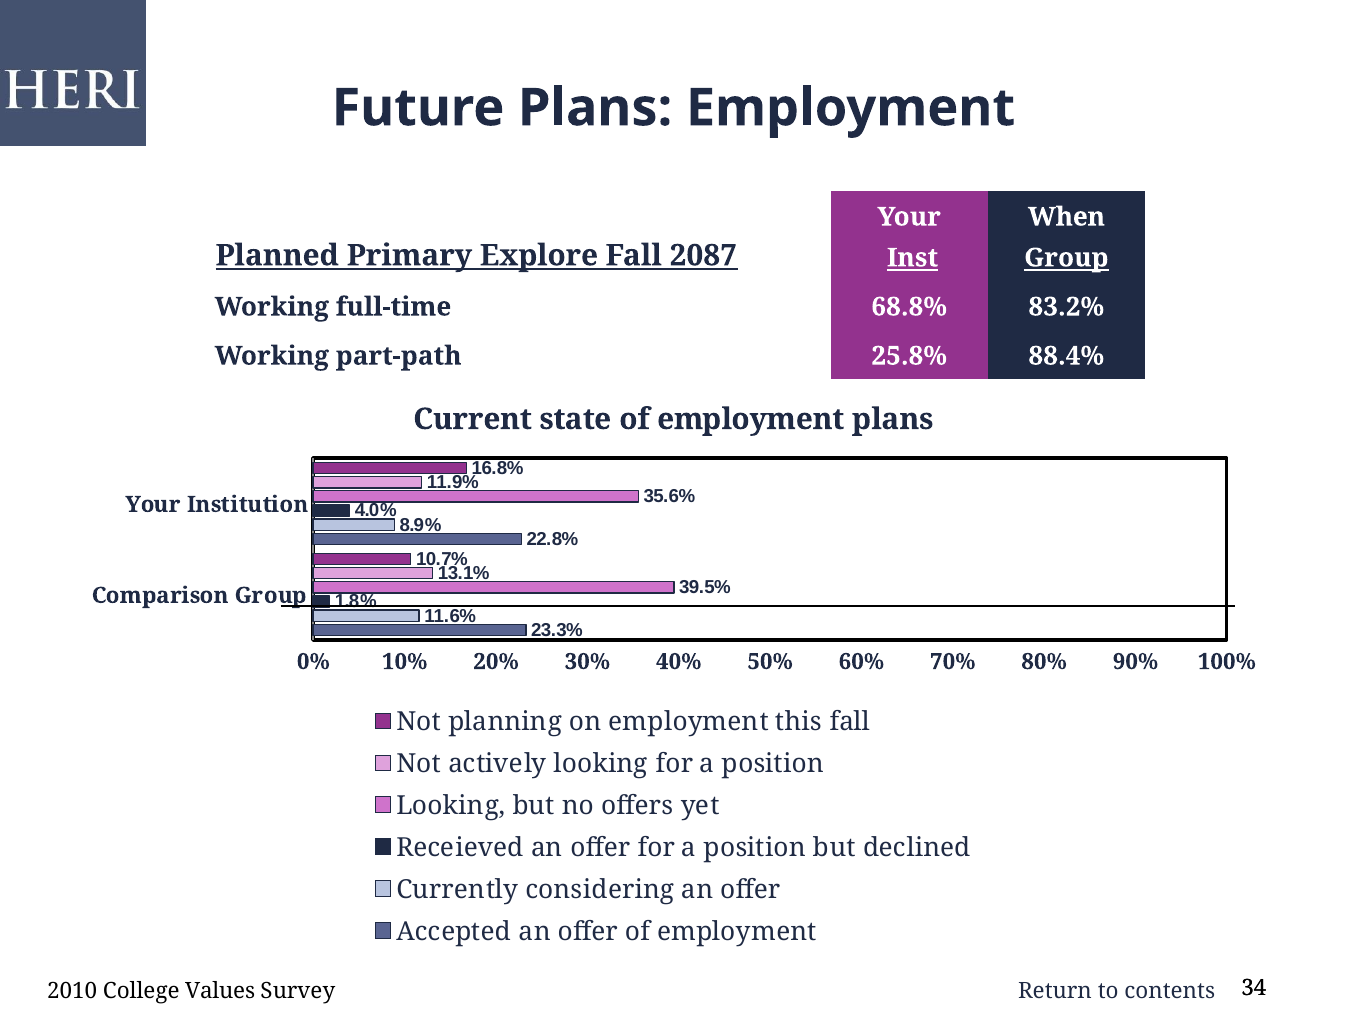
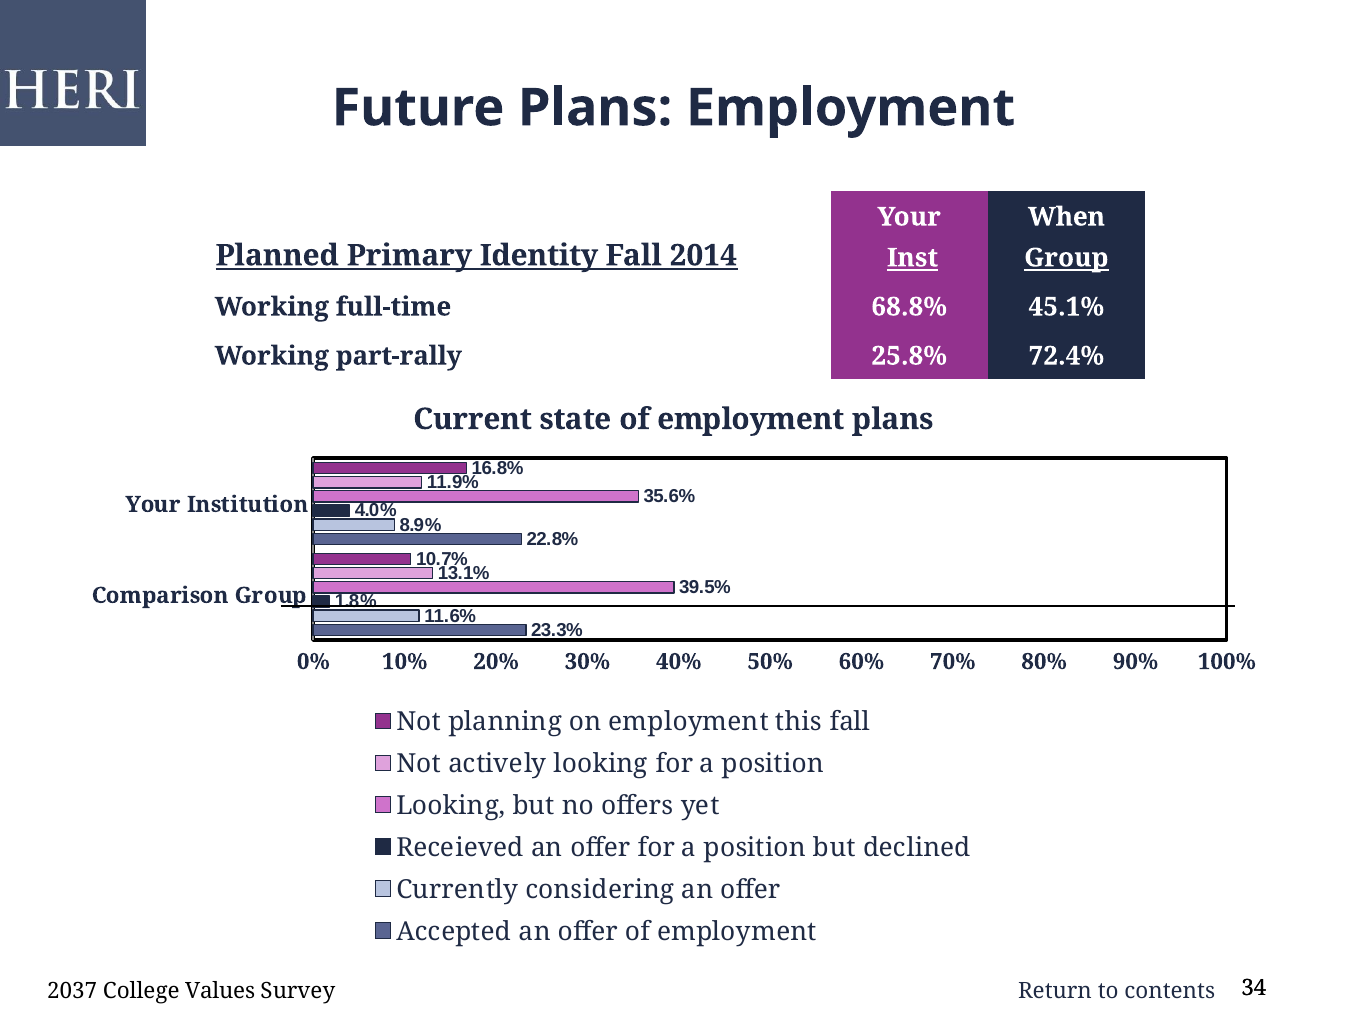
Explore: Explore -> Identity
2087: 2087 -> 2014
83.2%: 83.2% -> 45.1%
part-path: part-path -> part-rally
88.4%: 88.4% -> 72.4%
2010: 2010 -> 2037
